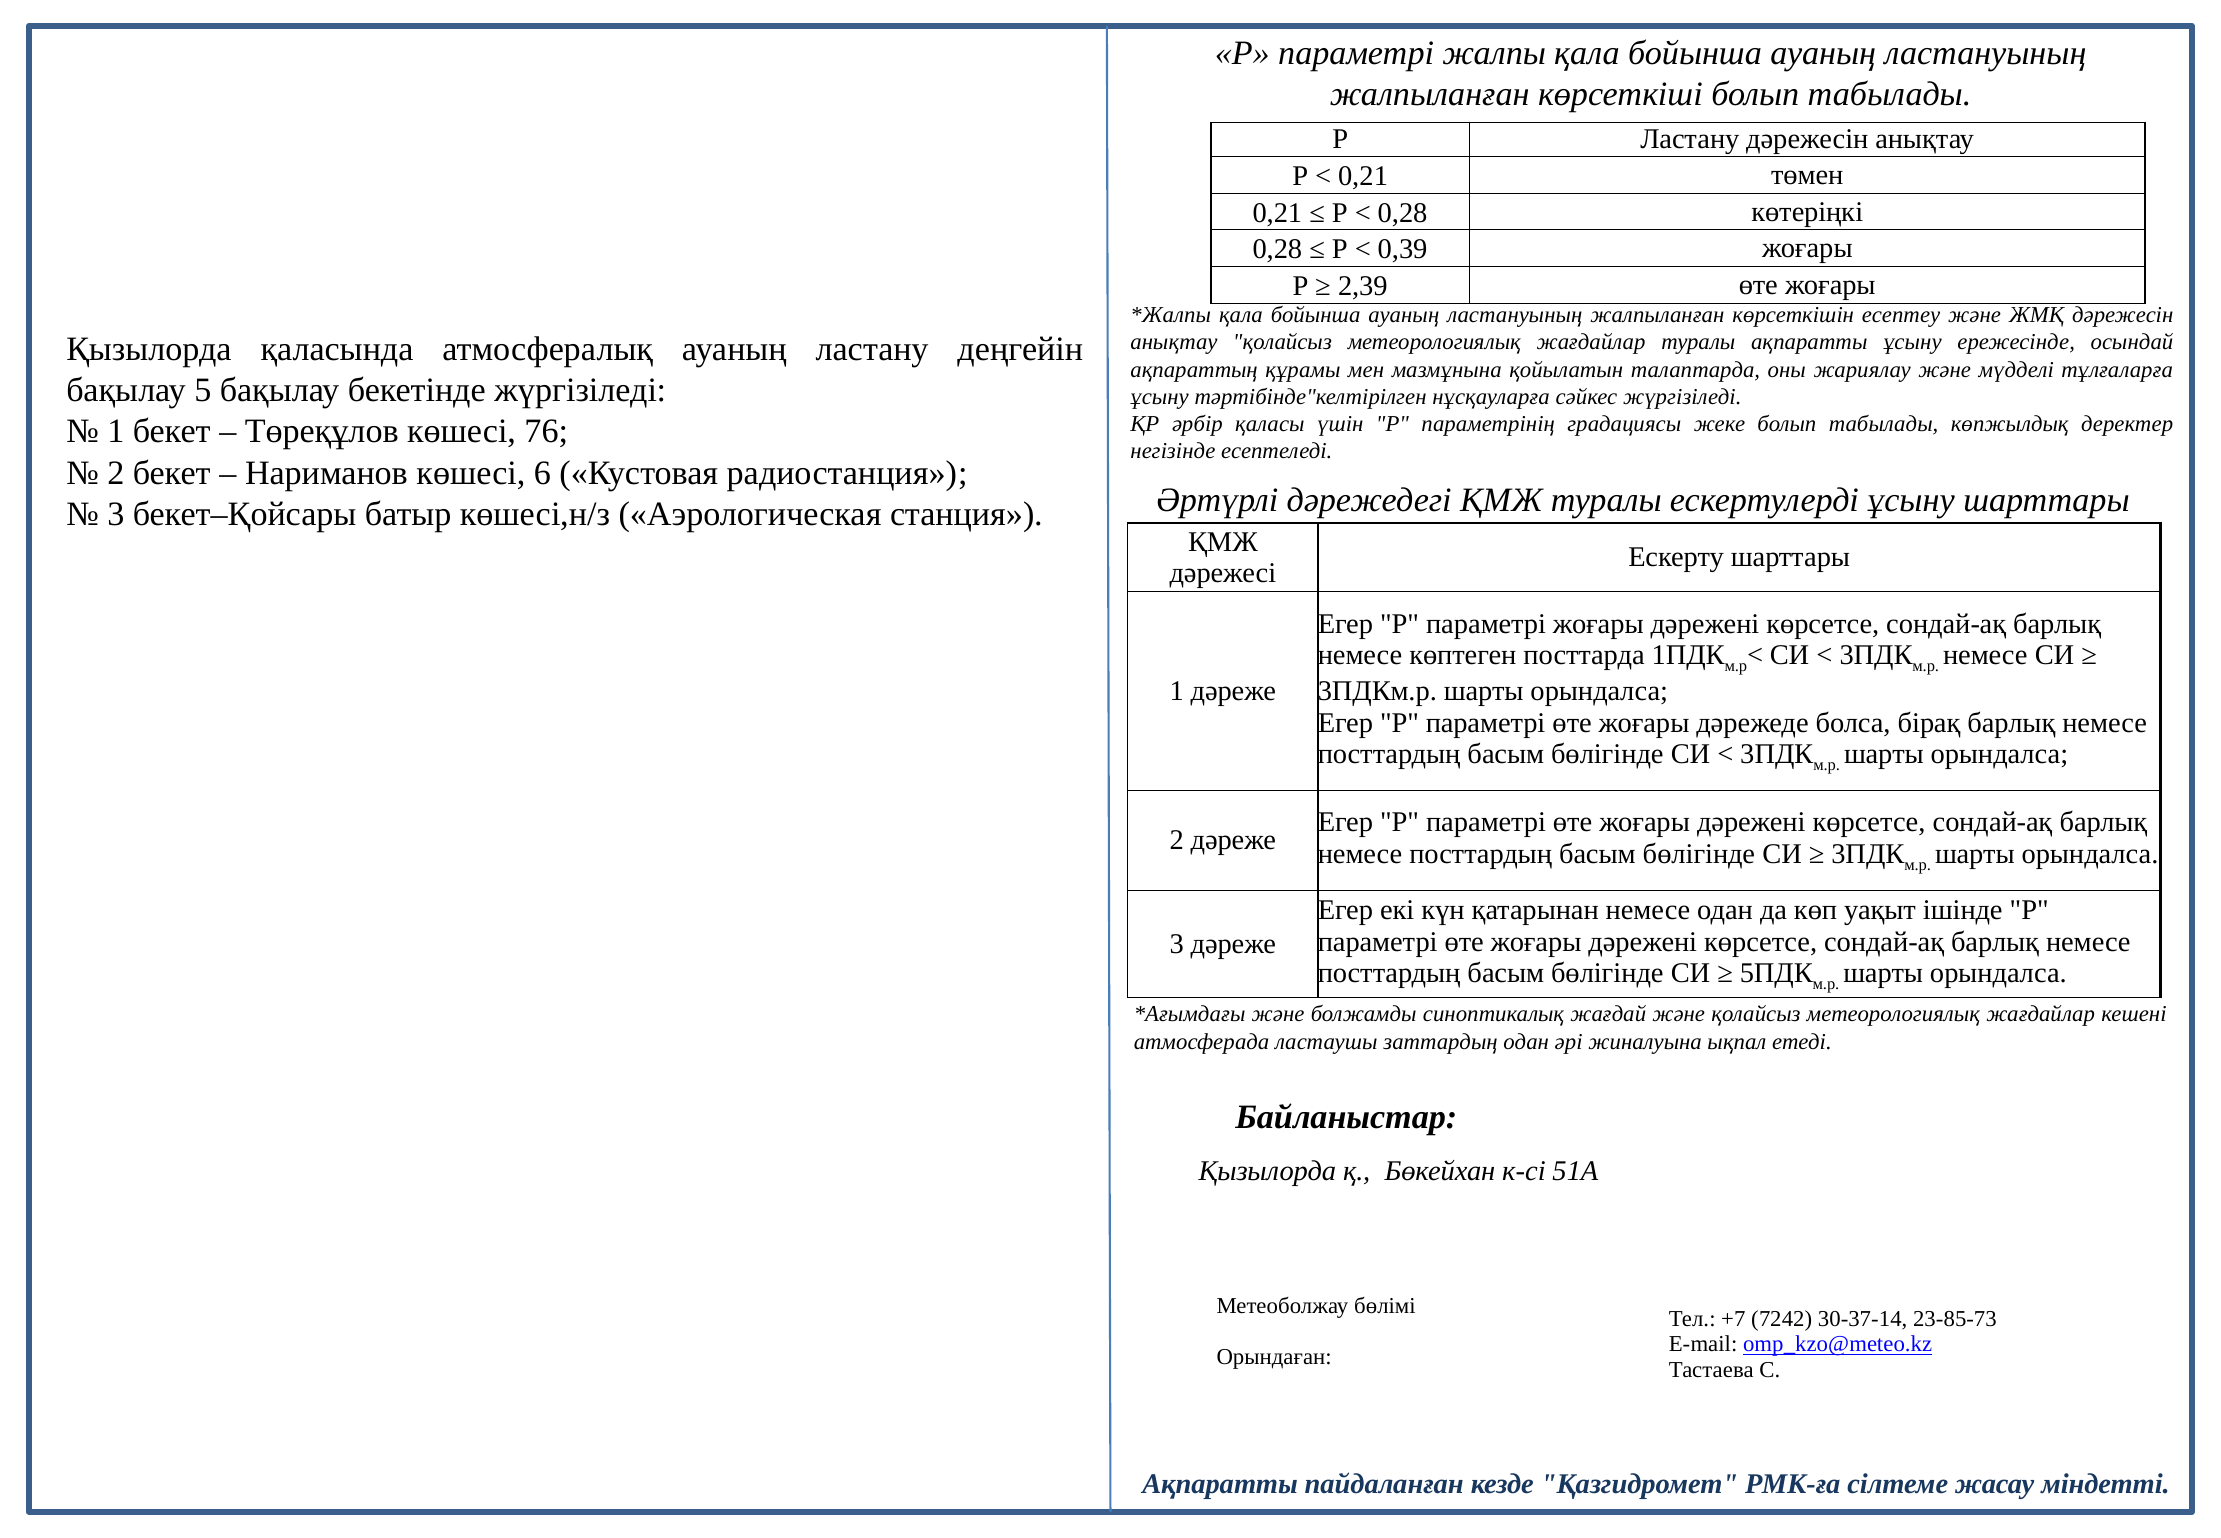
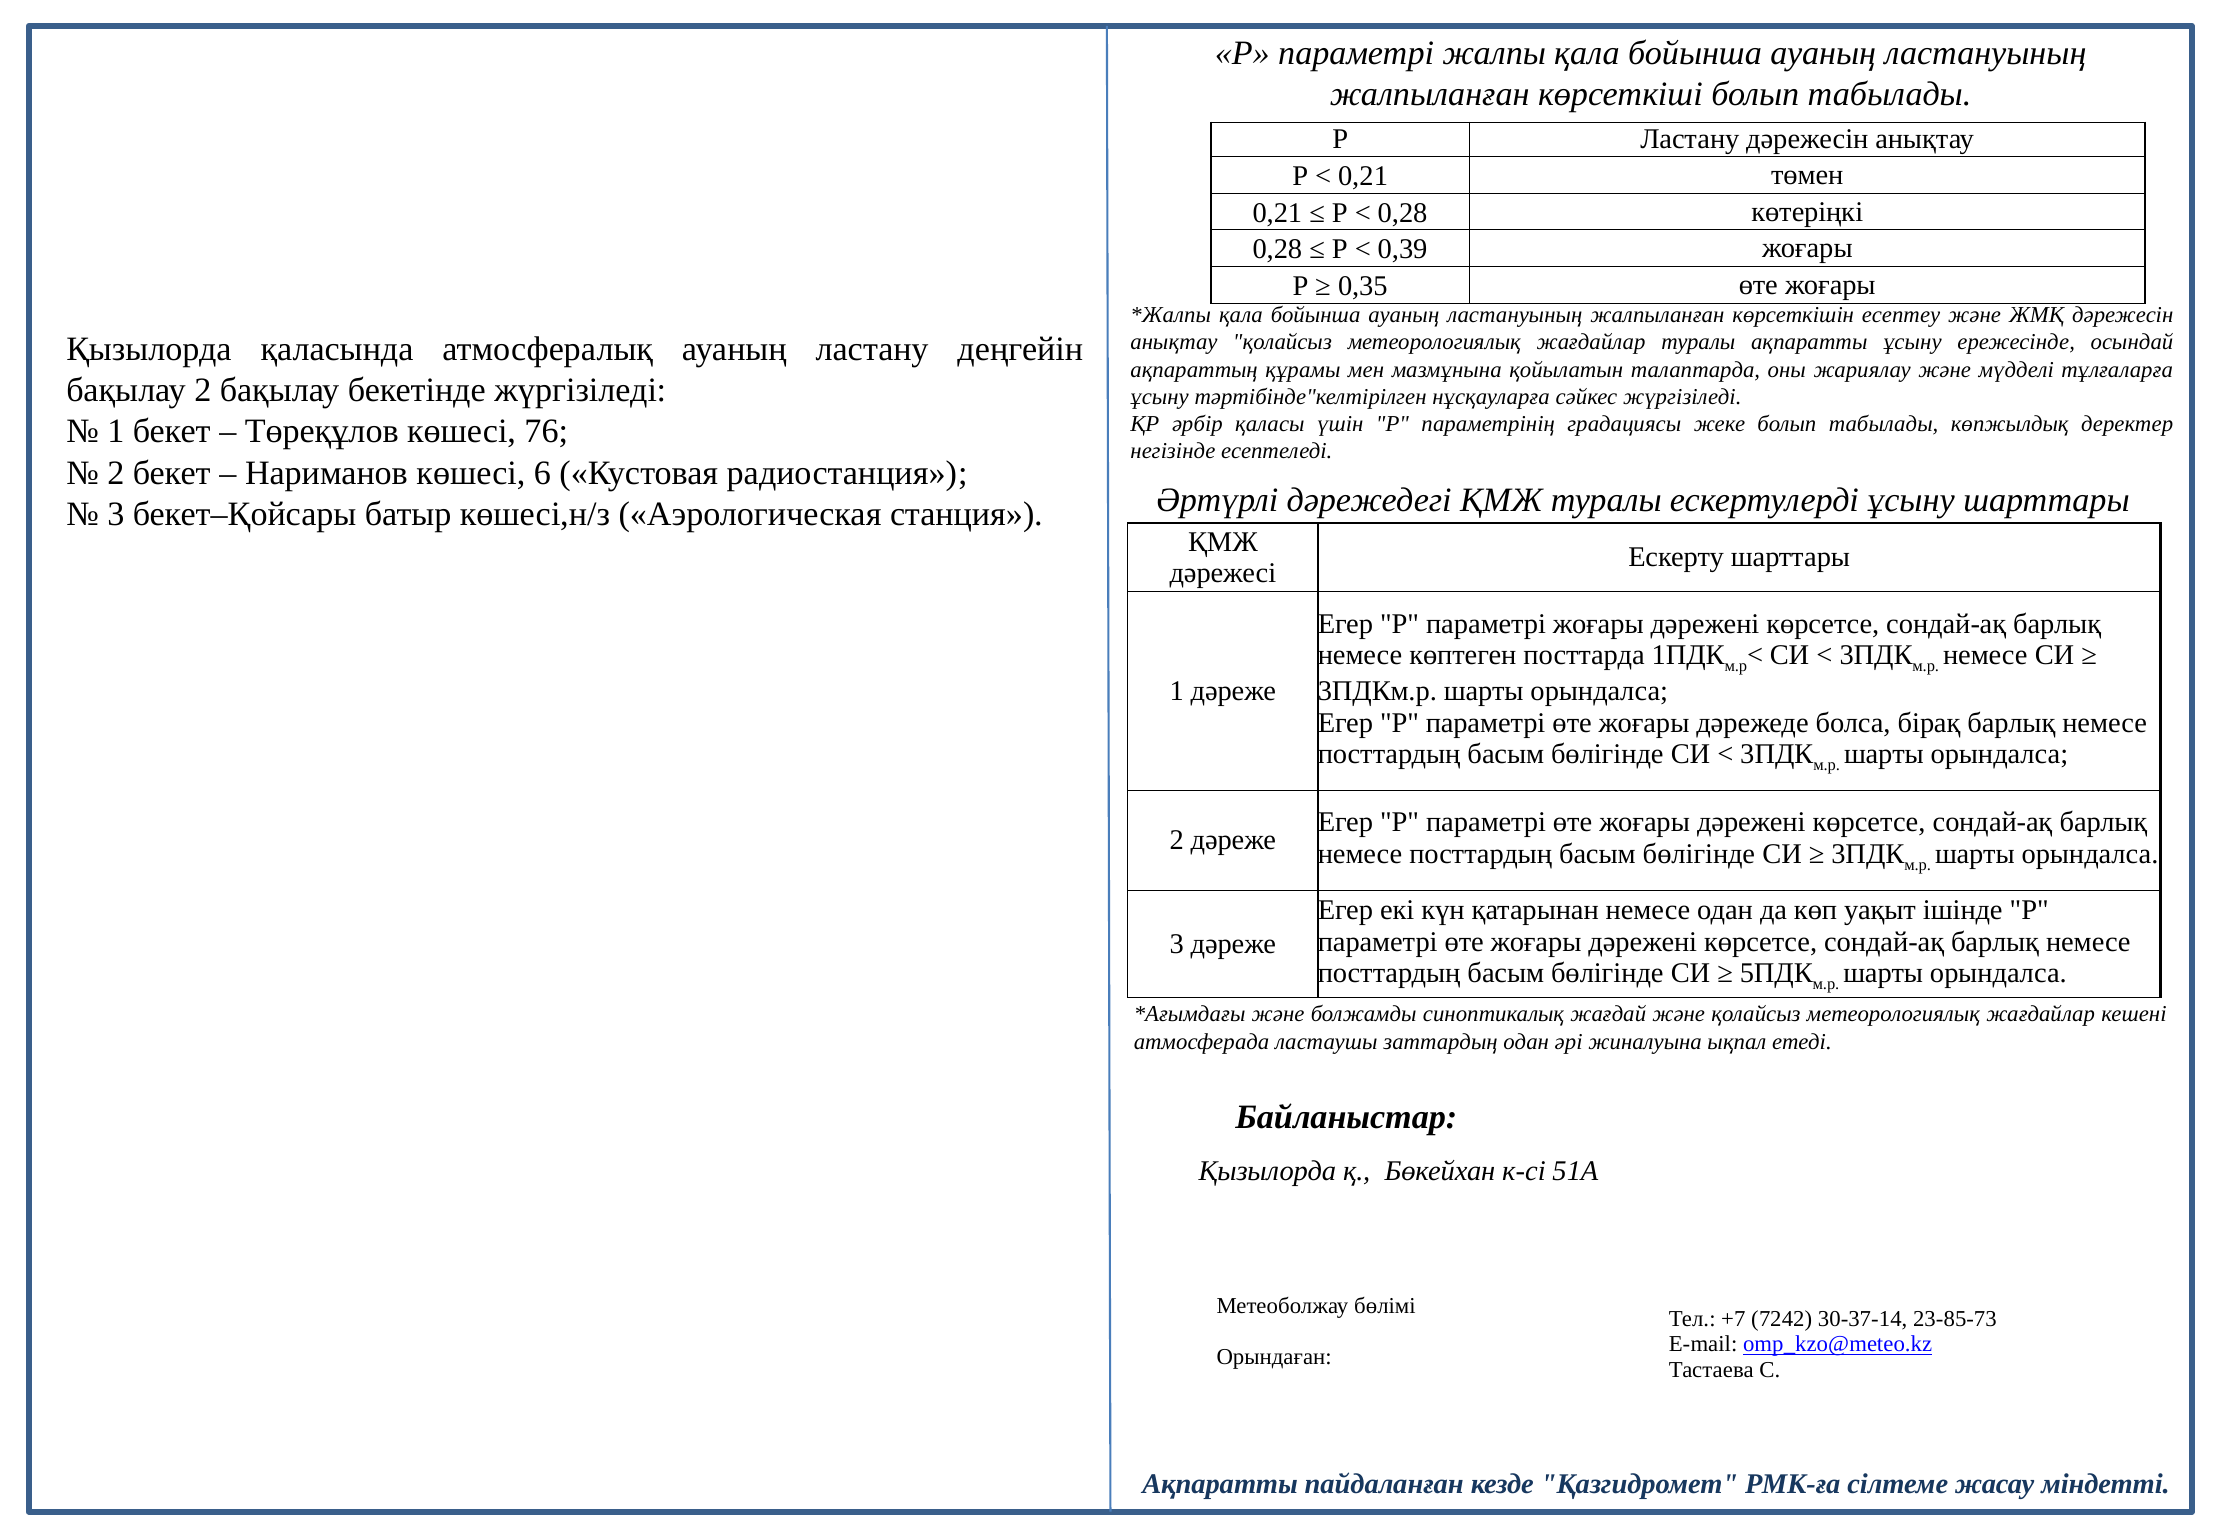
2,39: 2,39 -> 0,35
бақылау 5: 5 -> 2
